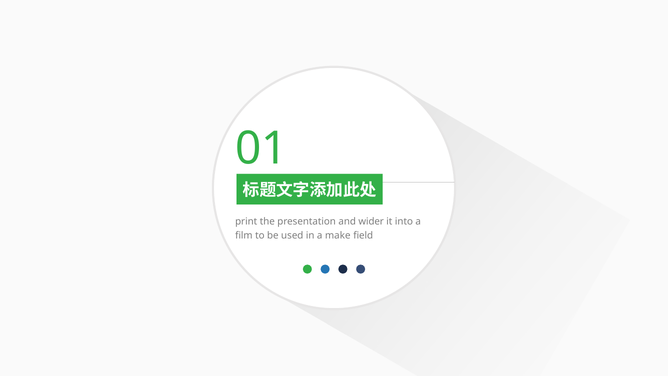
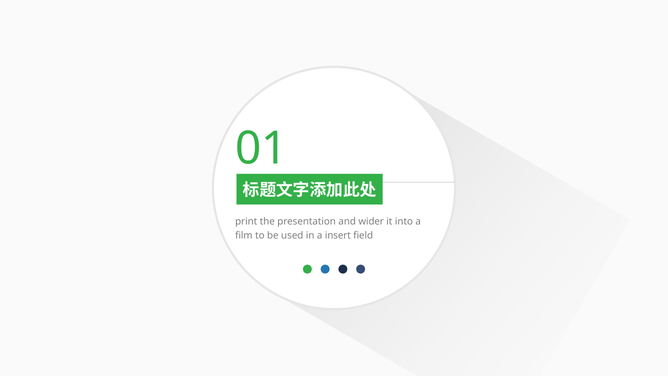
make: make -> insert
